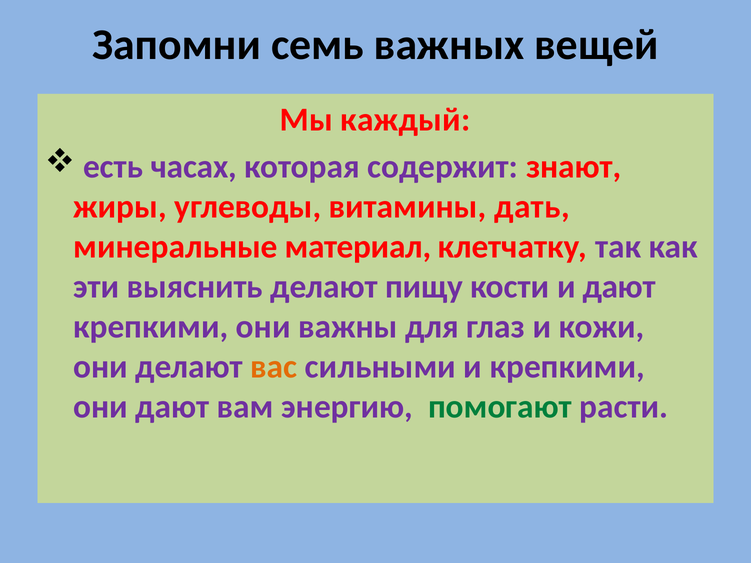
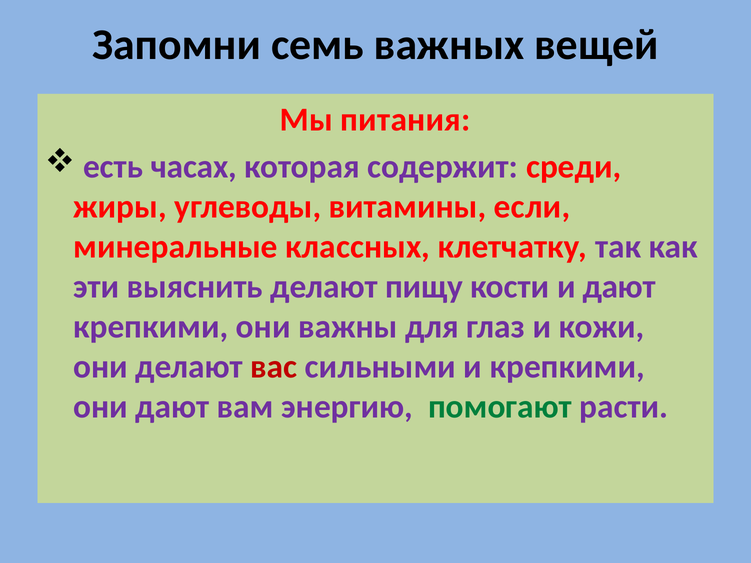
каждый: каждый -> питания
знают: знают -> среди
дать: дать -> если
материал: материал -> классных
вас colour: orange -> red
